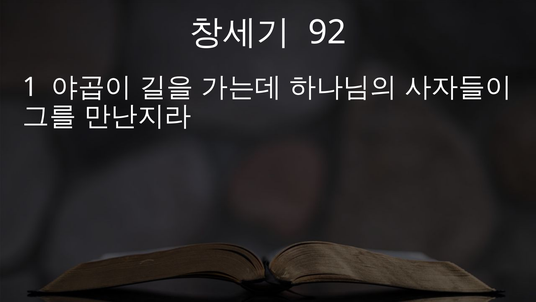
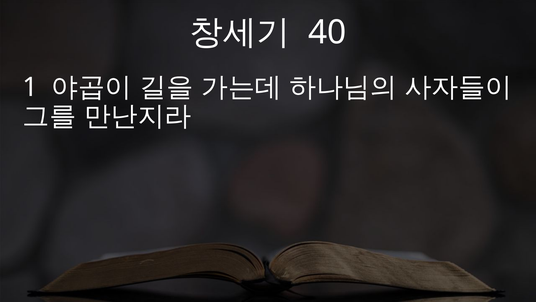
92: 92 -> 40
